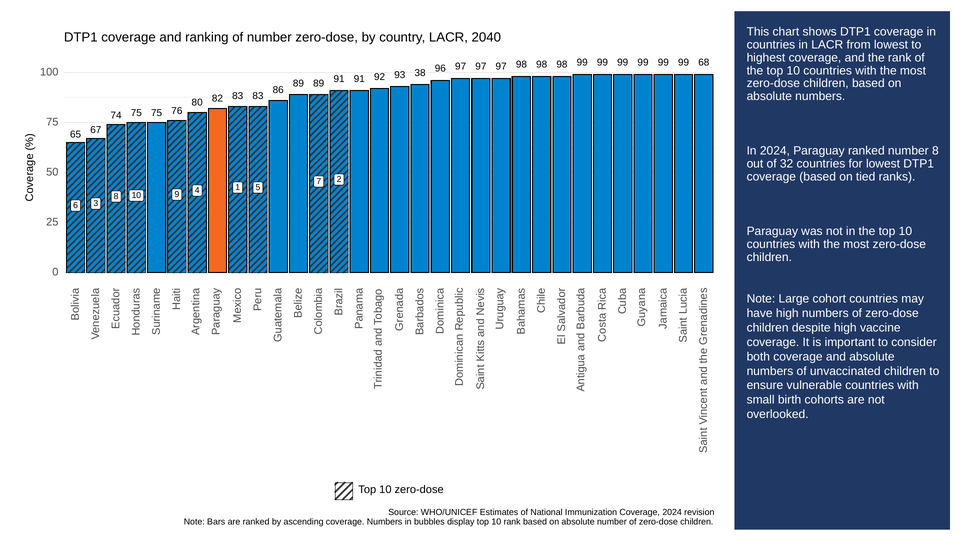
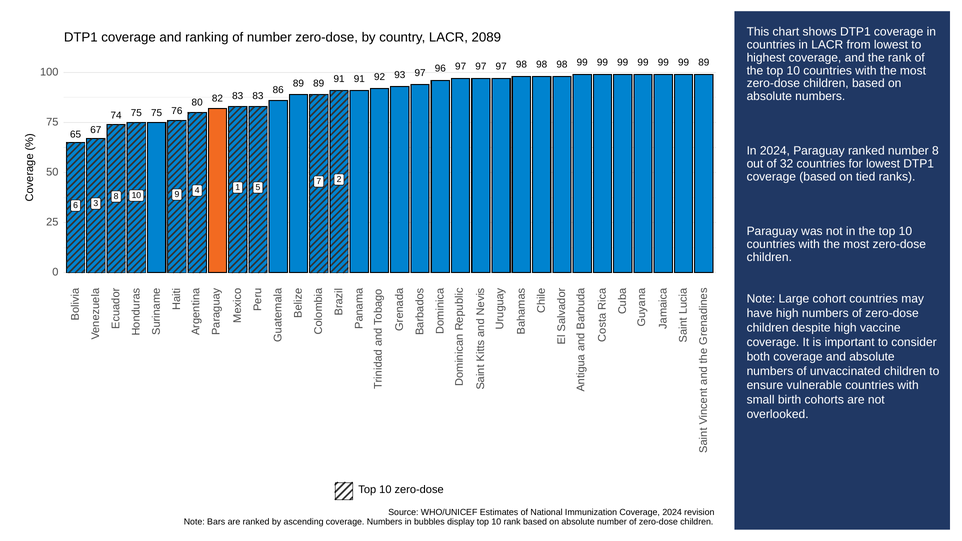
2040: 2040 -> 2089
99 68: 68 -> 89
93 38: 38 -> 97
